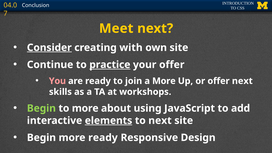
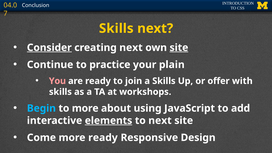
Meet at (116, 28): Meet -> Skills
creating with: with -> next
site at (179, 48) underline: none -> present
practice underline: present -> none
your offer: offer -> plain
a More: More -> Skills
offer next: next -> with
Begin at (41, 108) colour: light green -> light blue
Begin at (41, 138): Begin -> Come
